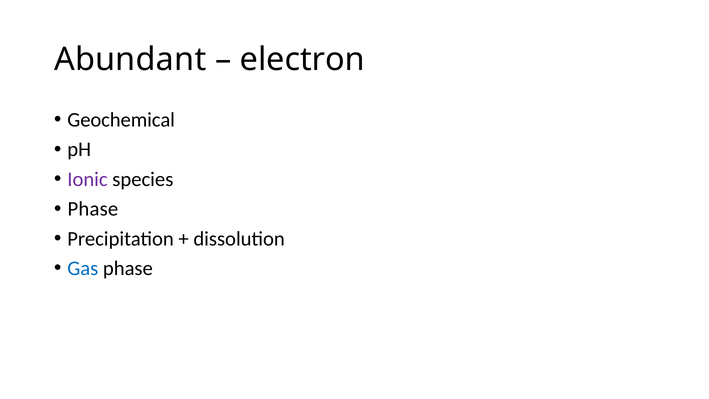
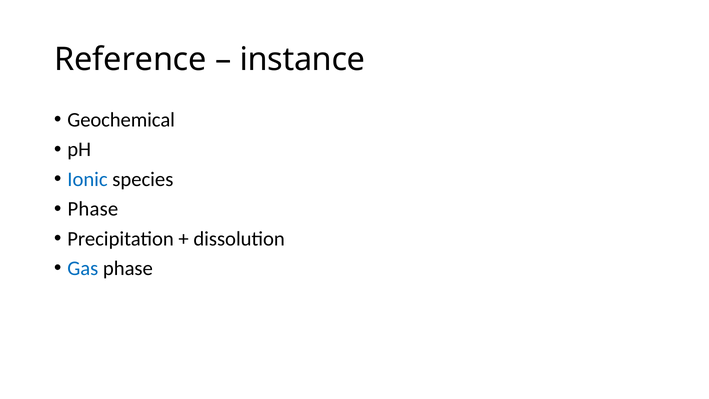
Abundant: Abundant -> Reference
electron: electron -> instance
Ionic colour: purple -> blue
